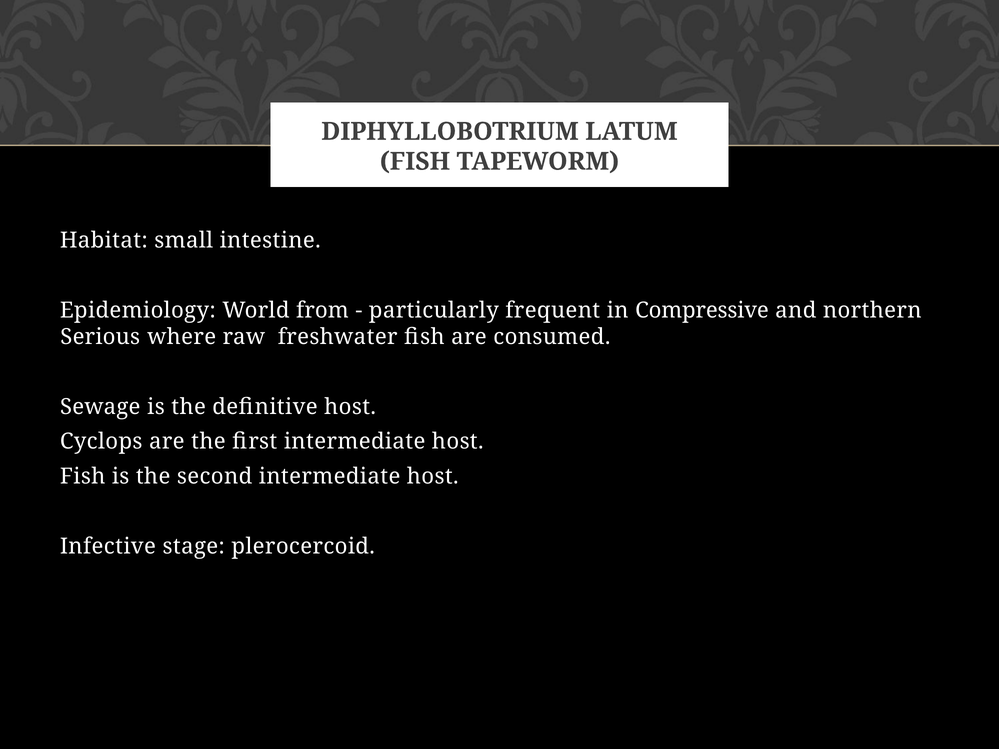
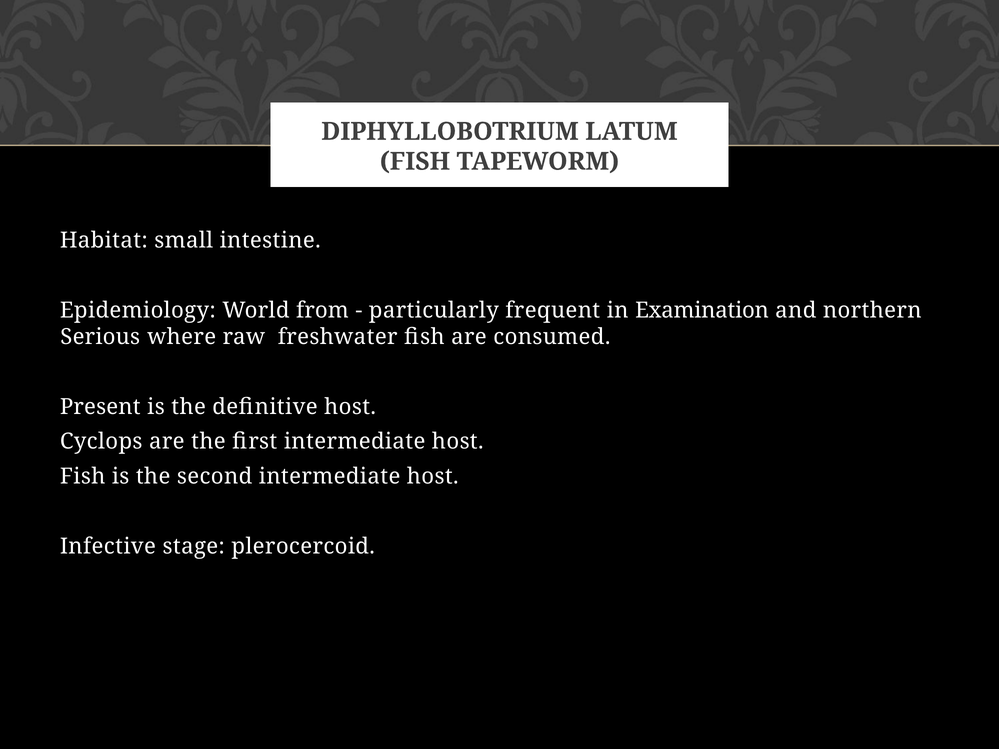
Compressive: Compressive -> Examination
Sewage: Sewage -> Present
